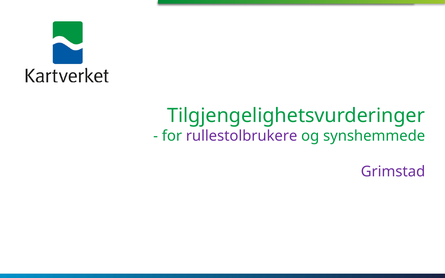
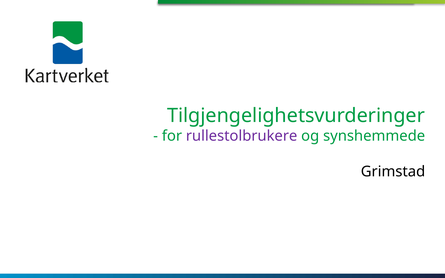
Grimstad colour: purple -> black
